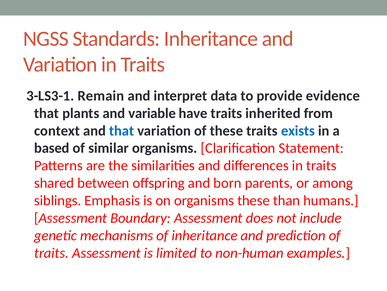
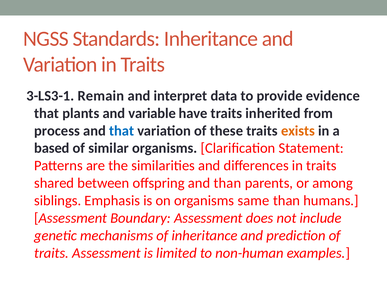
context: context -> process
exists colour: blue -> orange
and born: born -> than
organisms these: these -> same
